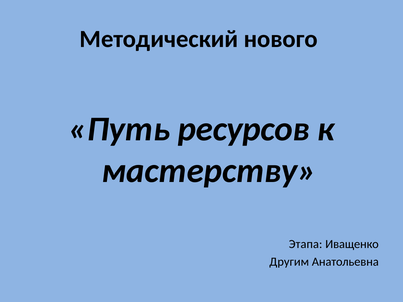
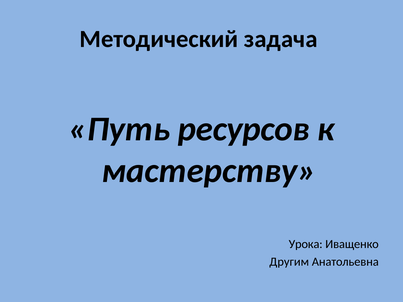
нового: нового -> задача
Этапа: Этапа -> Урока
